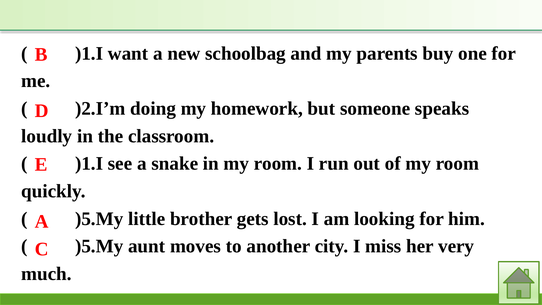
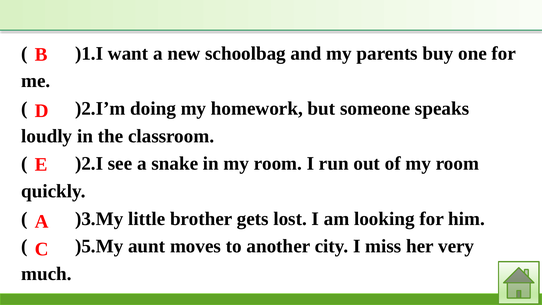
)1.I at (89, 163): )1.I -> )2.I
)5.My at (99, 219): )5.My -> )3.My
